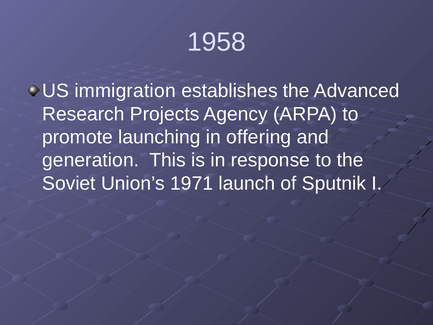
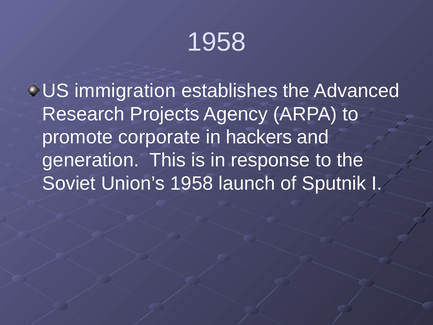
launching: launching -> corporate
offering: offering -> hackers
Union’s 1971: 1971 -> 1958
